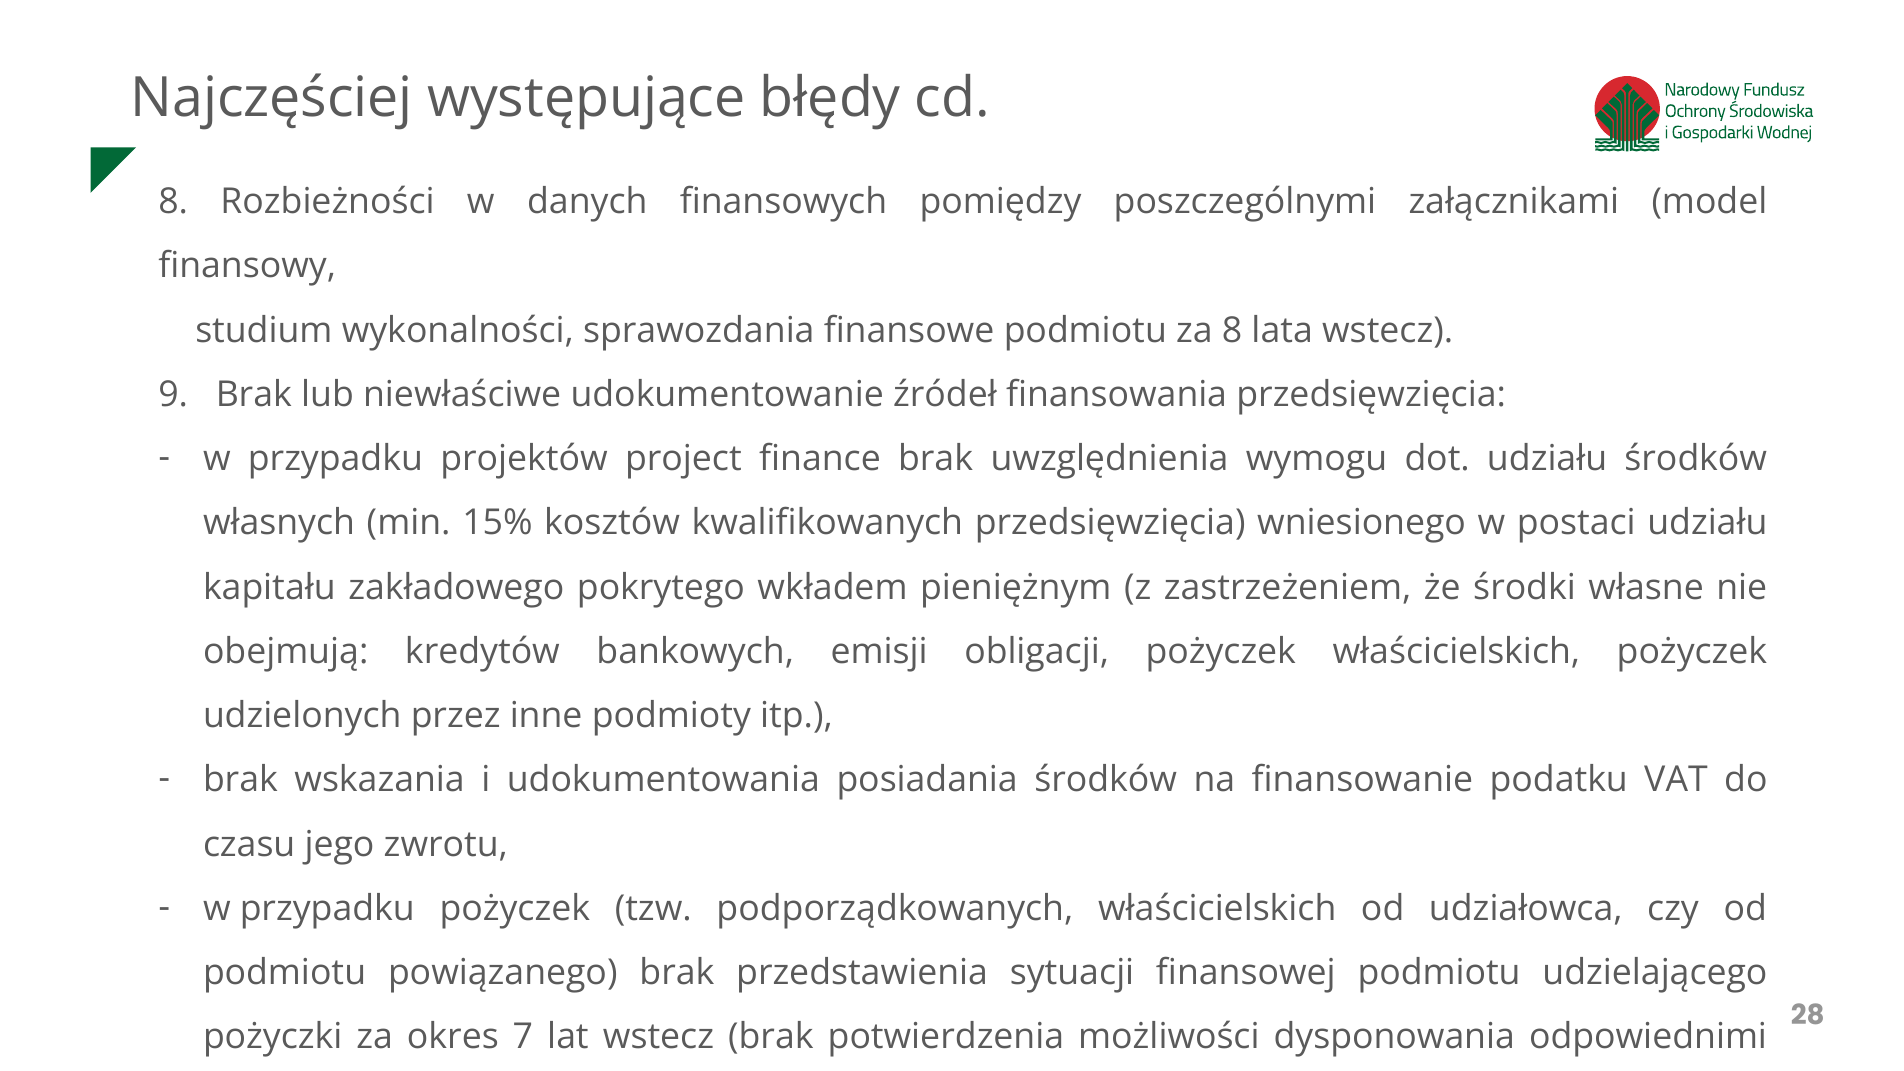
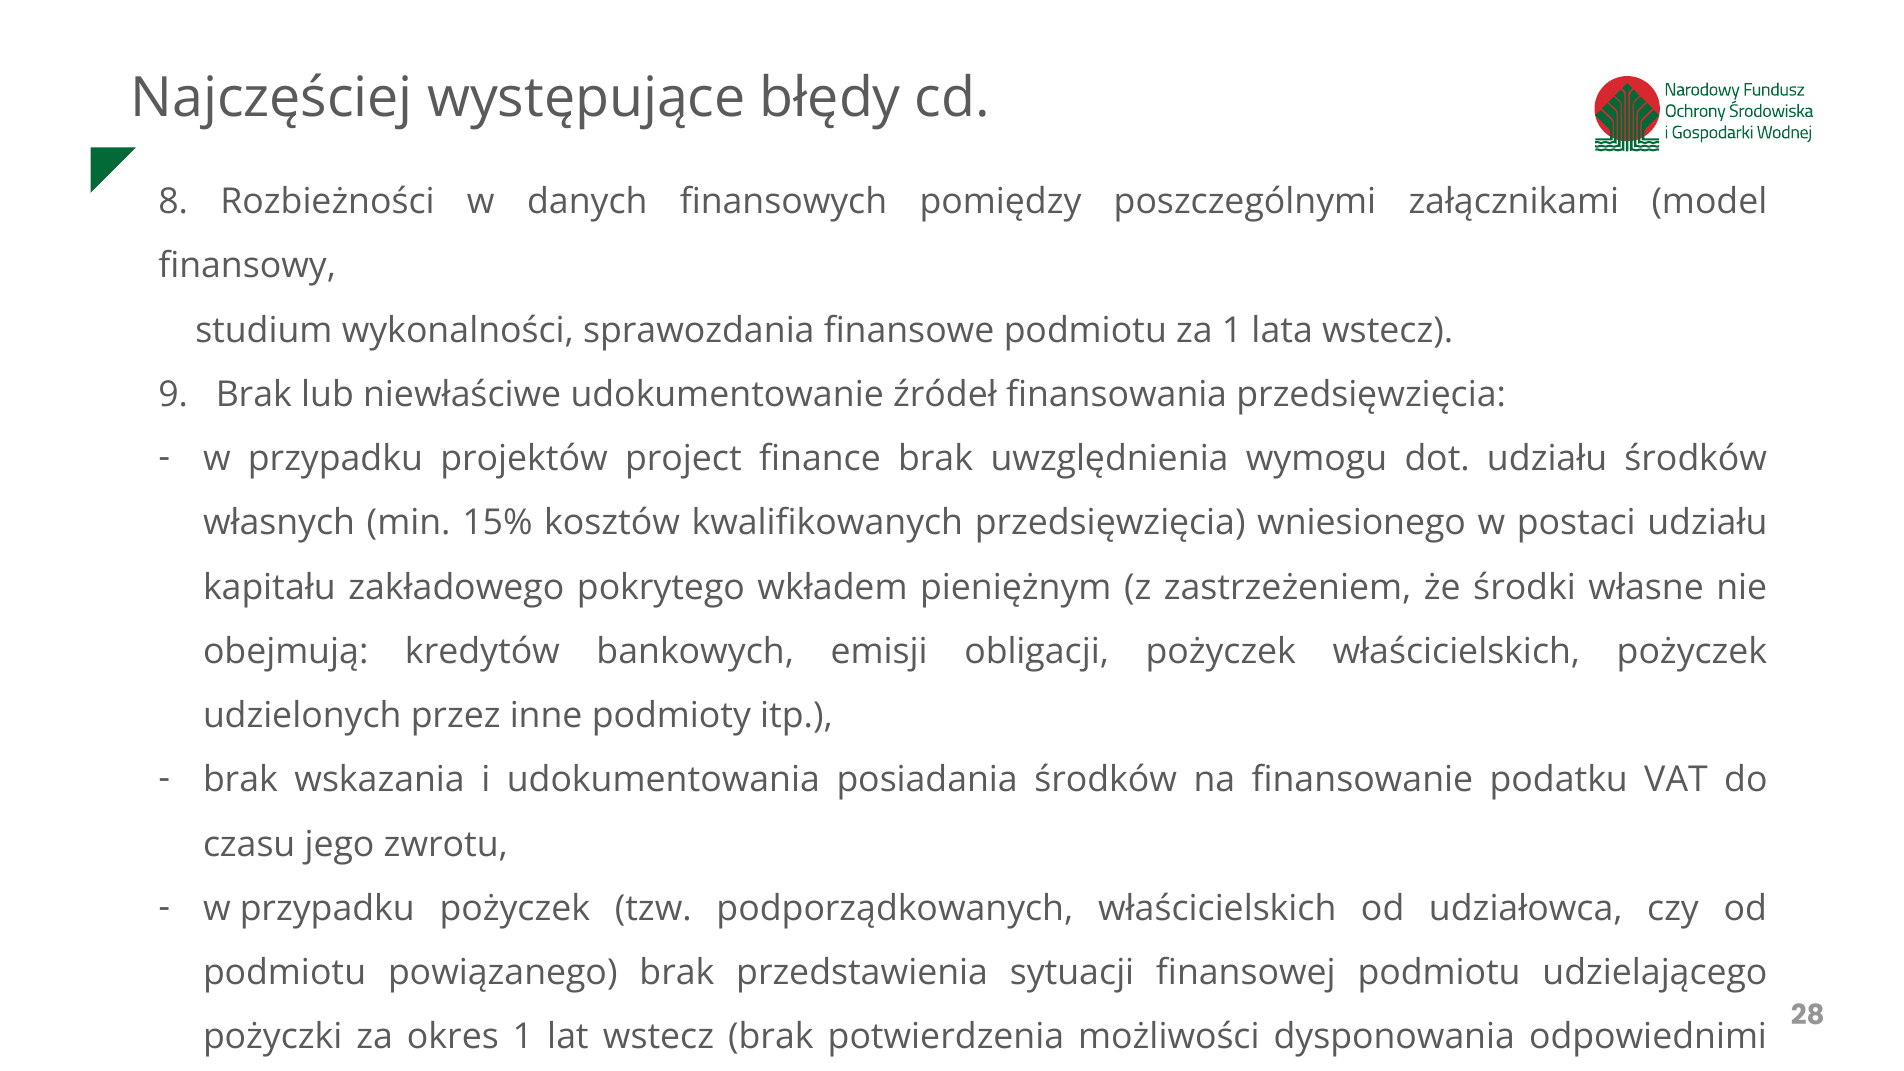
za 8: 8 -> 1
okres 7: 7 -> 1
